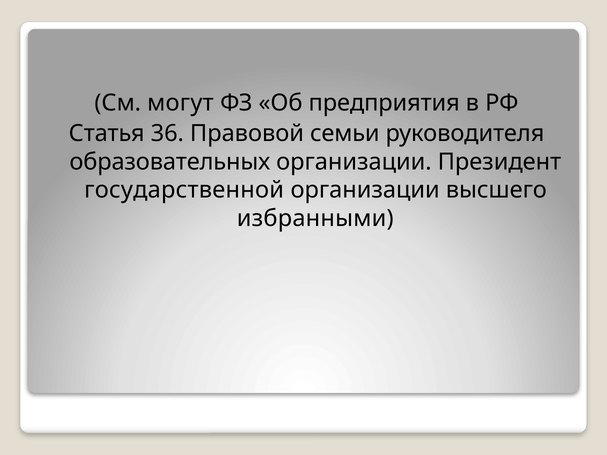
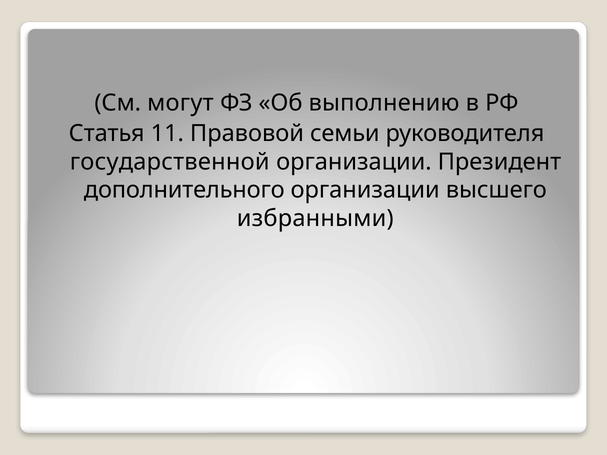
предприятия: предприятия -> выполнению
36: 36 -> 11
образовательных: образовательных -> государственной
государственной: государственной -> дополнительного
